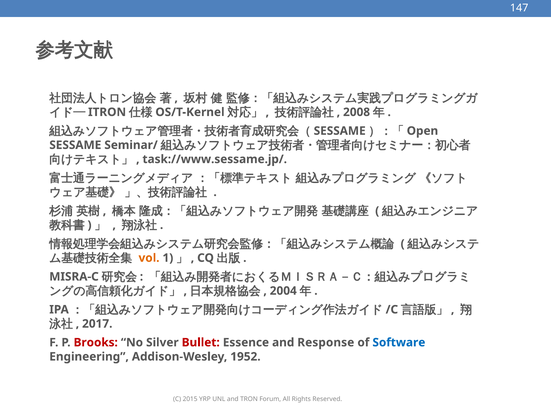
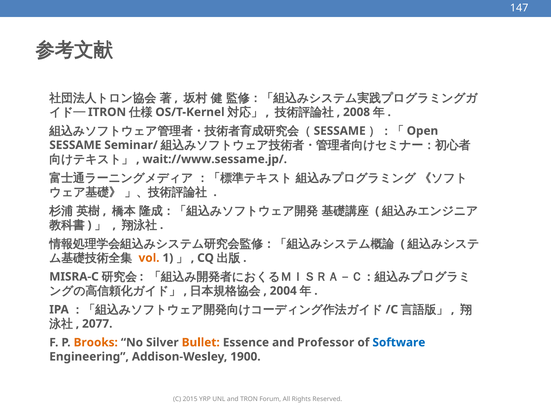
task://www.sessame.jp/: task://www.sessame.jp/ -> wait://www.sessame.jp/
2017: 2017 -> 2077
Brooks colour: red -> orange
Bullet colour: red -> orange
Response: Response -> Professor
1952: 1952 -> 1900
